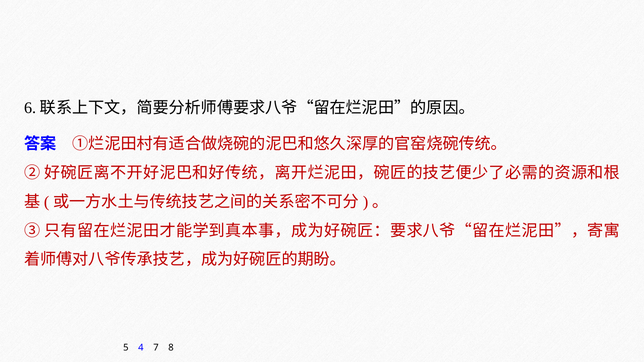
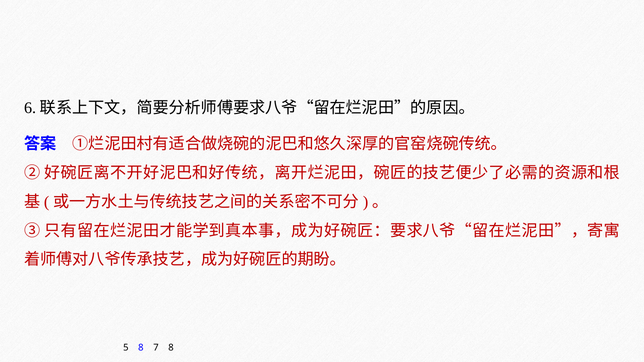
5 4: 4 -> 8
